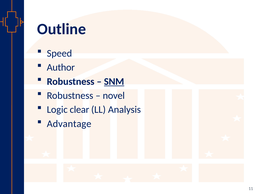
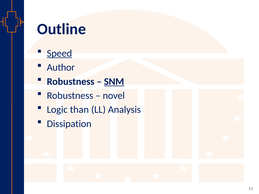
Speed underline: none -> present
clear: clear -> than
Advantage: Advantage -> Dissipation
